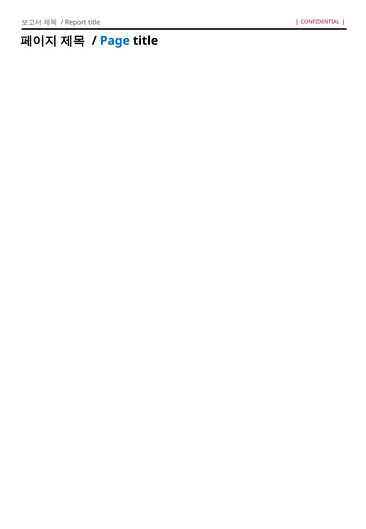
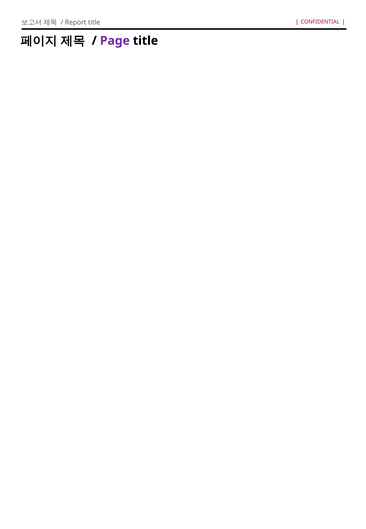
Page colour: blue -> purple
